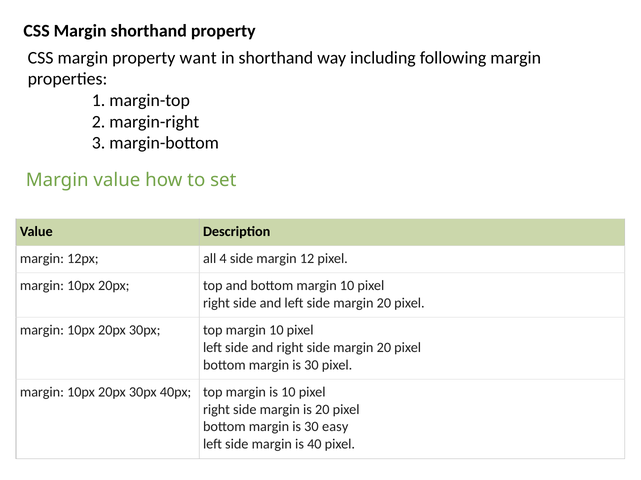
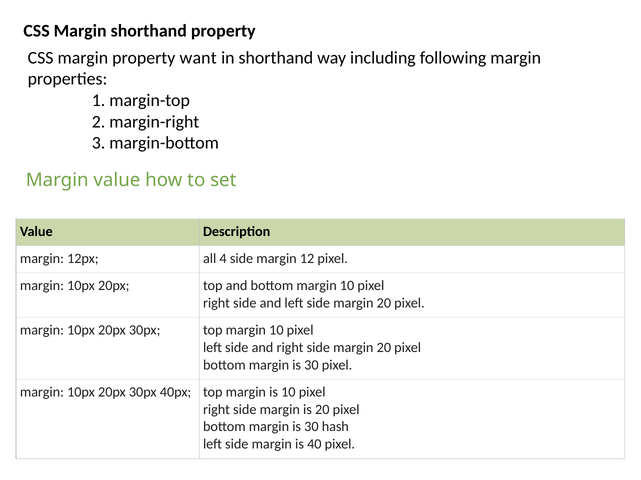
easy: easy -> hash
